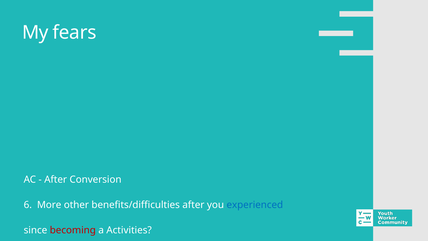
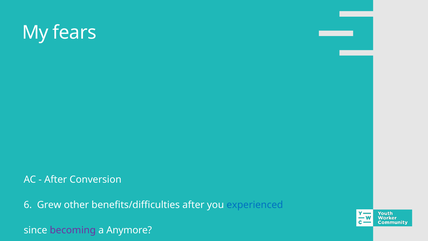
More: More -> Grew
becoming colour: red -> purple
Activities: Activities -> Anymore
